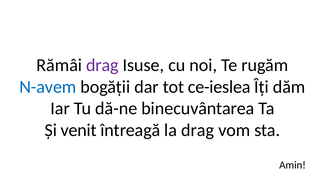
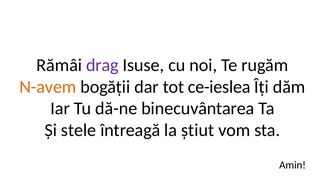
N-avem colour: blue -> orange
venit: venit -> stele
la drag: drag -> știut
